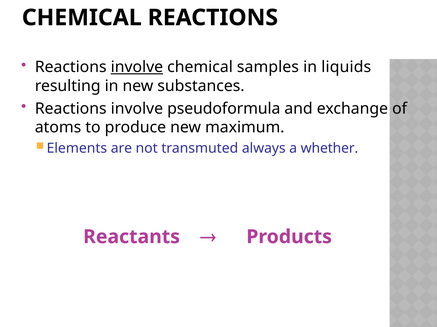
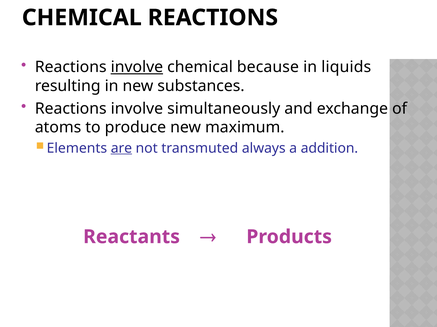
samples: samples -> because
pseudoformula: pseudoformula -> simultaneously
are underline: none -> present
whether: whether -> addition
